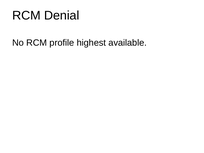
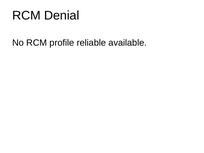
highest: highest -> reliable
